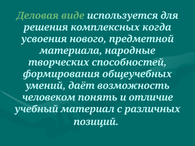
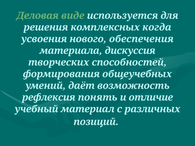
предметной: предметной -> обеспечения
народные: народные -> дискуссия
человеком: человеком -> рефлексия
